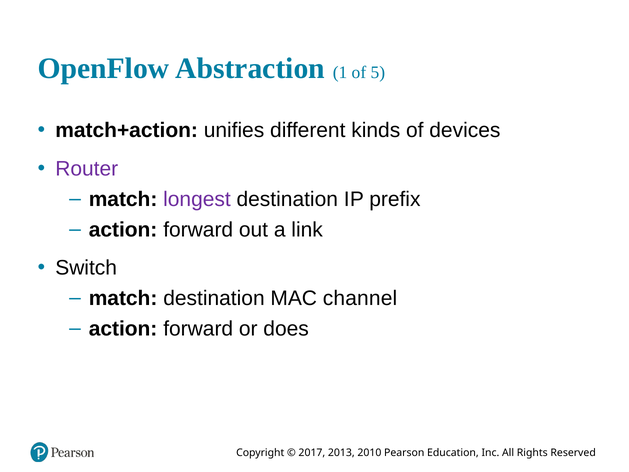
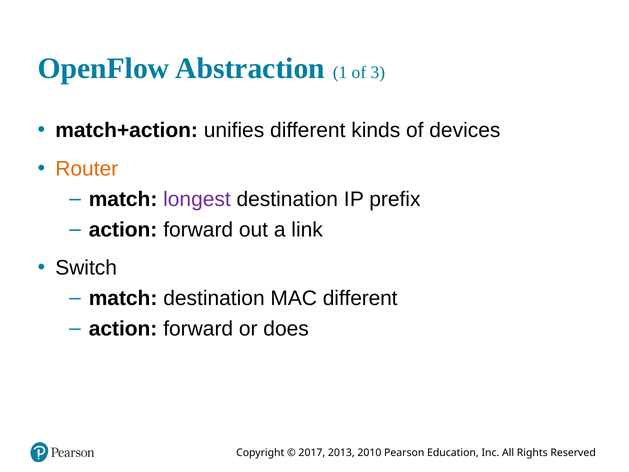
5: 5 -> 3
Router colour: purple -> orange
MAC channel: channel -> different
